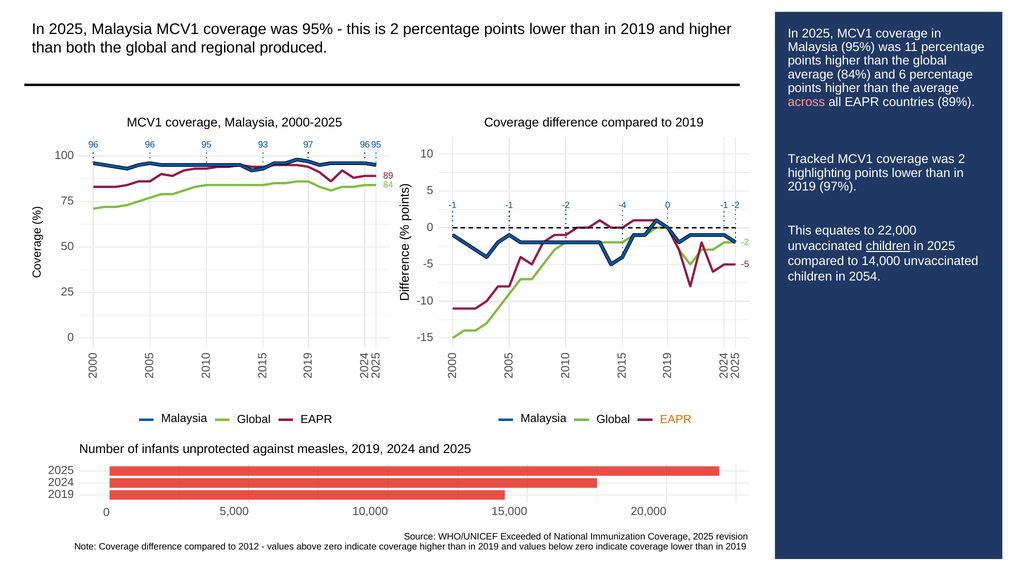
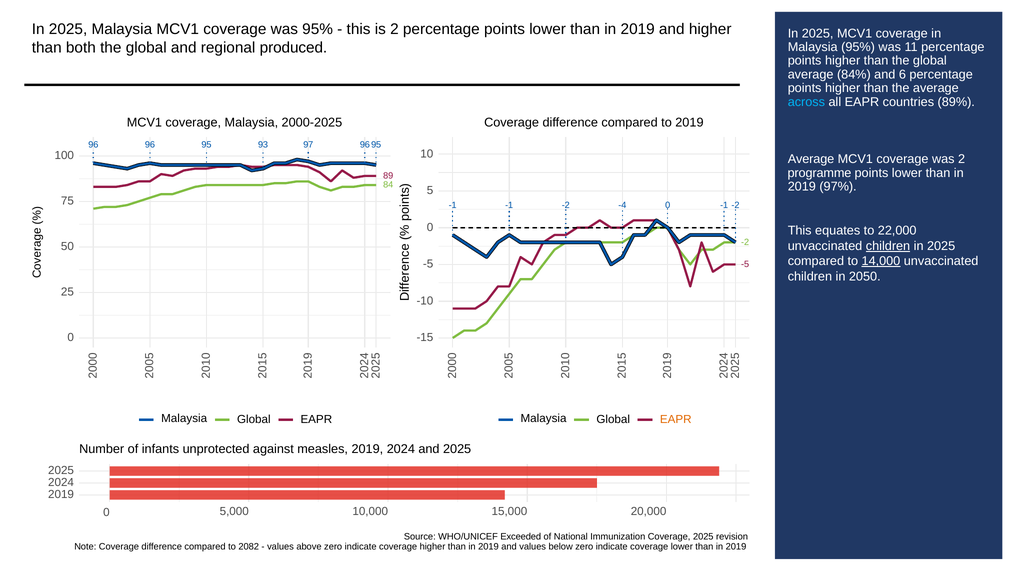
across colour: pink -> light blue
Tracked at (811, 159): Tracked -> Average
highlighting: highlighting -> programme
14,000 underline: none -> present
2054: 2054 -> 2050
2012: 2012 -> 2082
